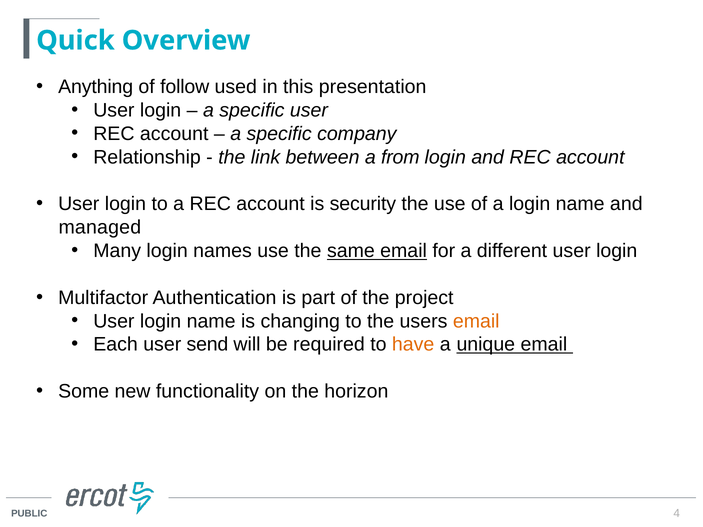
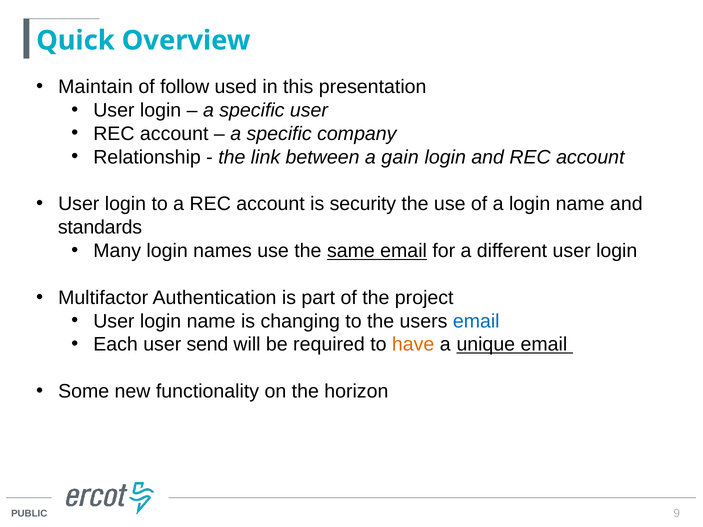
Anything: Anything -> Maintain
from: from -> gain
managed: managed -> standards
email at (476, 321) colour: orange -> blue
4: 4 -> 9
